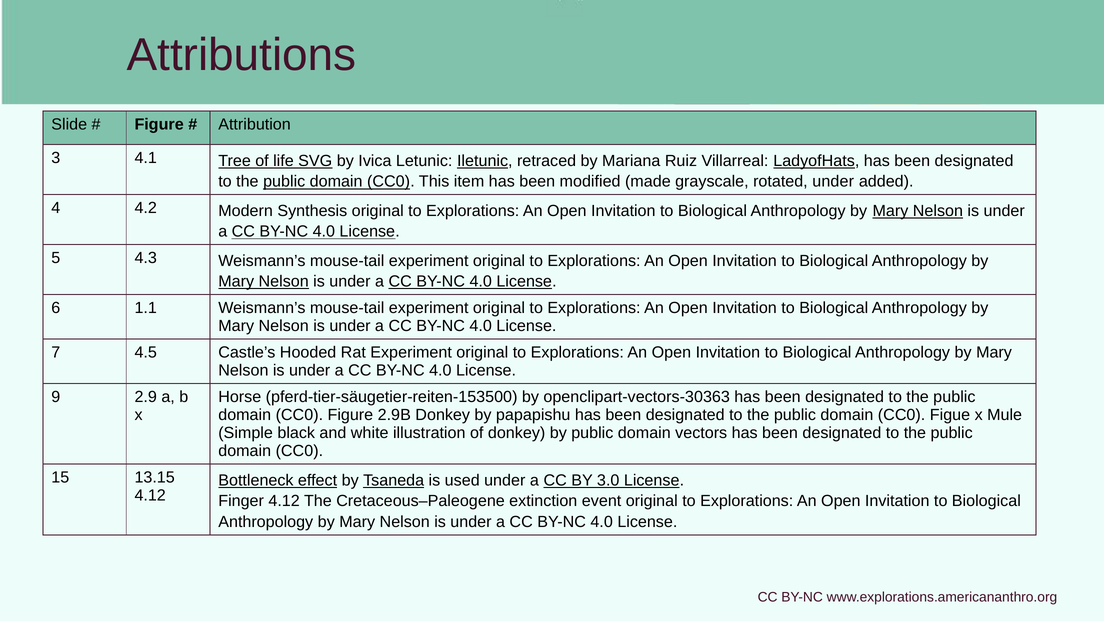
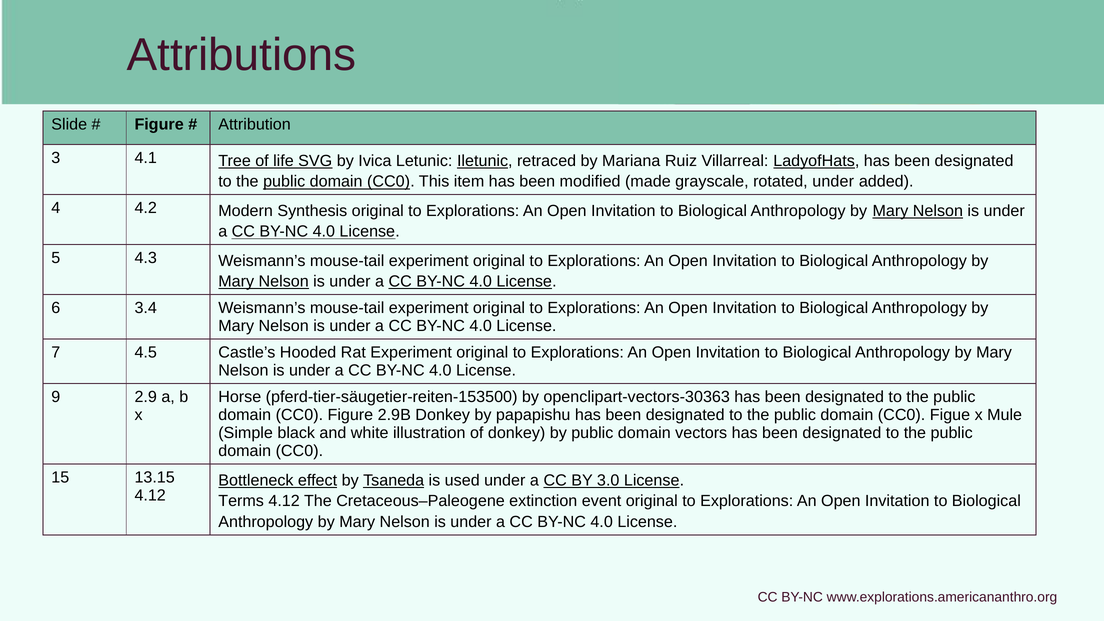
1.1: 1.1 -> 3.4
Finger: Finger -> Terms
